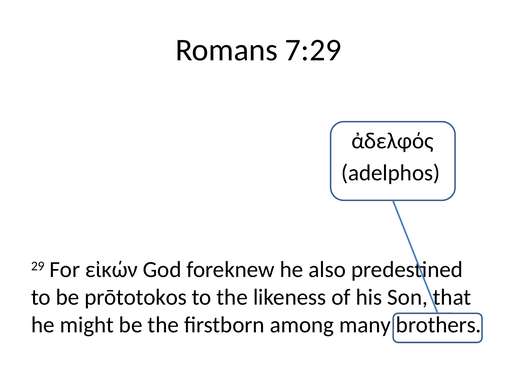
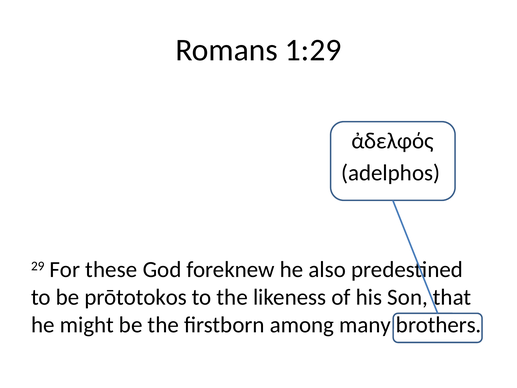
7:29: 7:29 -> 1:29
εἰκών: εἰκών -> these
